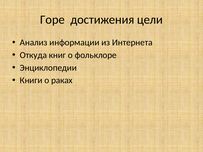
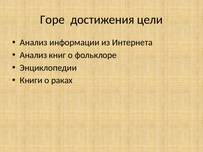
Откуда at (33, 55): Откуда -> Анализ
